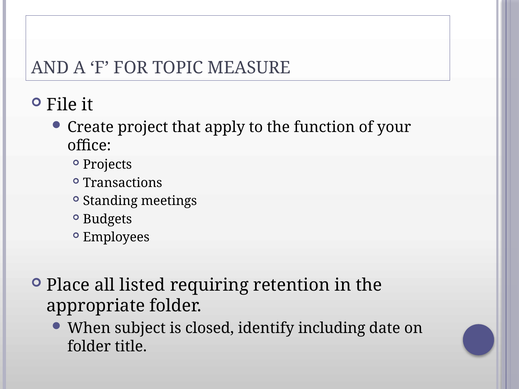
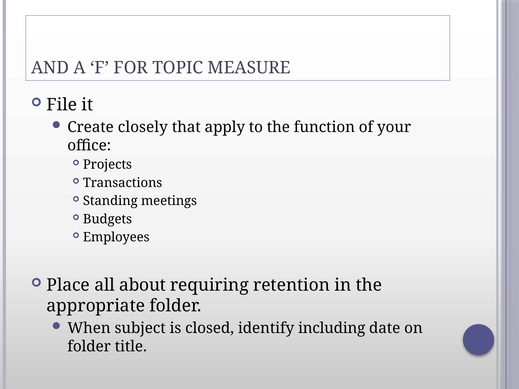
project: project -> closely
listed: listed -> about
